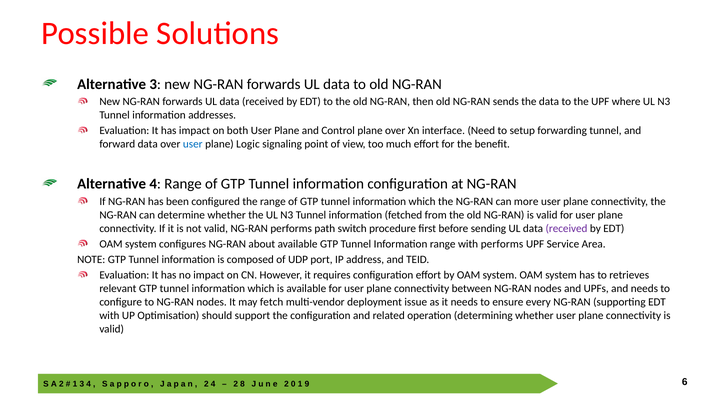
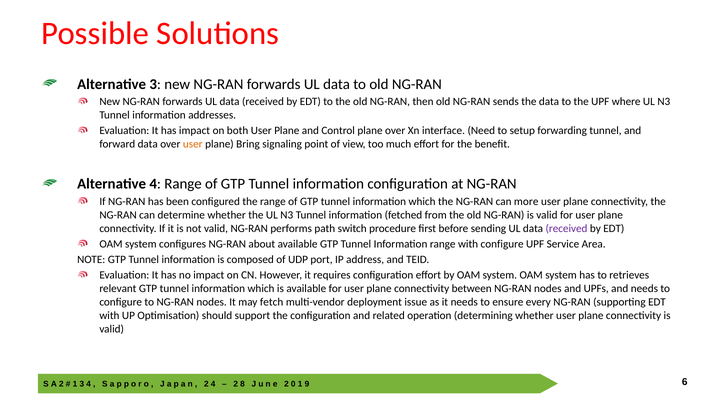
user at (193, 144) colour: blue -> orange
Logic: Logic -> Bring
with performs: performs -> configure
